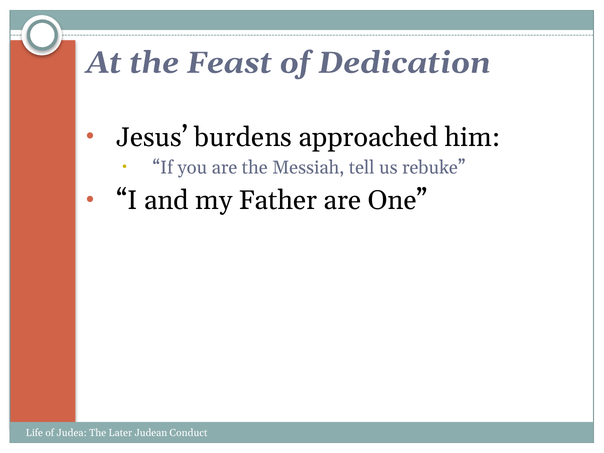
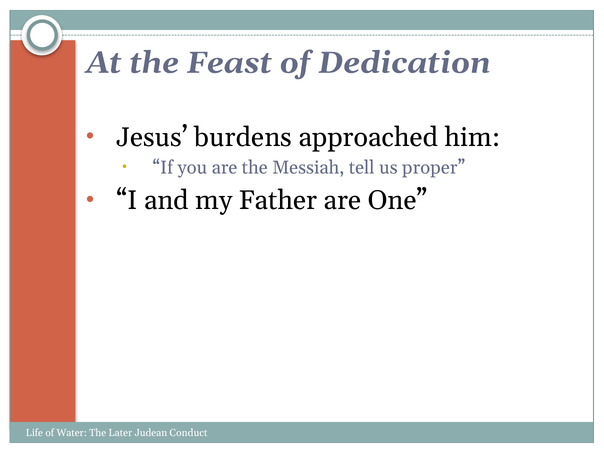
rebuke: rebuke -> proper
Judea: Judea -> Water
